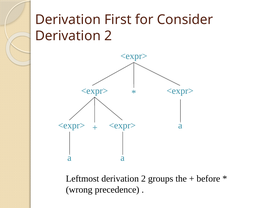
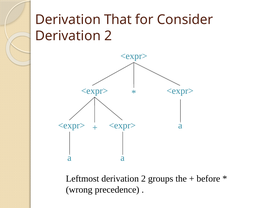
First: First -> That
